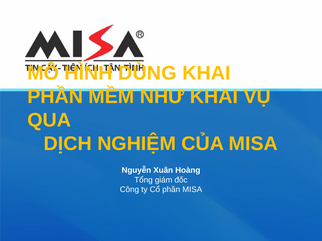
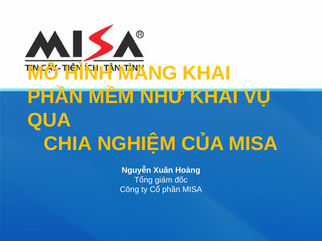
DÙNG: DÙNG -> MANG
DỊCH: DỊCH -> CHIA
